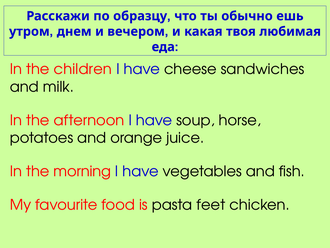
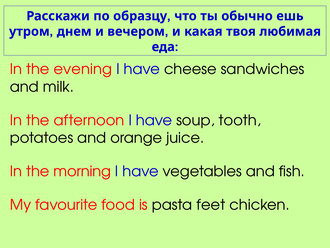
children: children -> evening
horse: horse -> tooth
